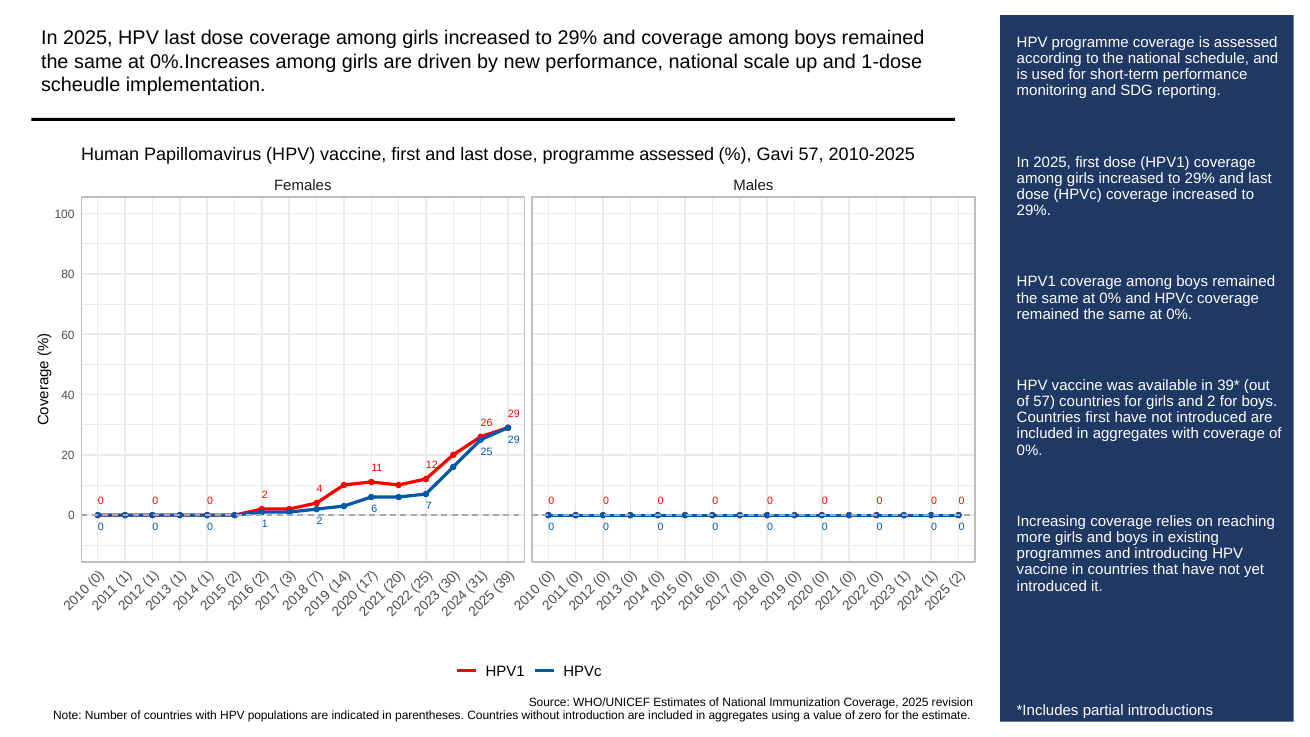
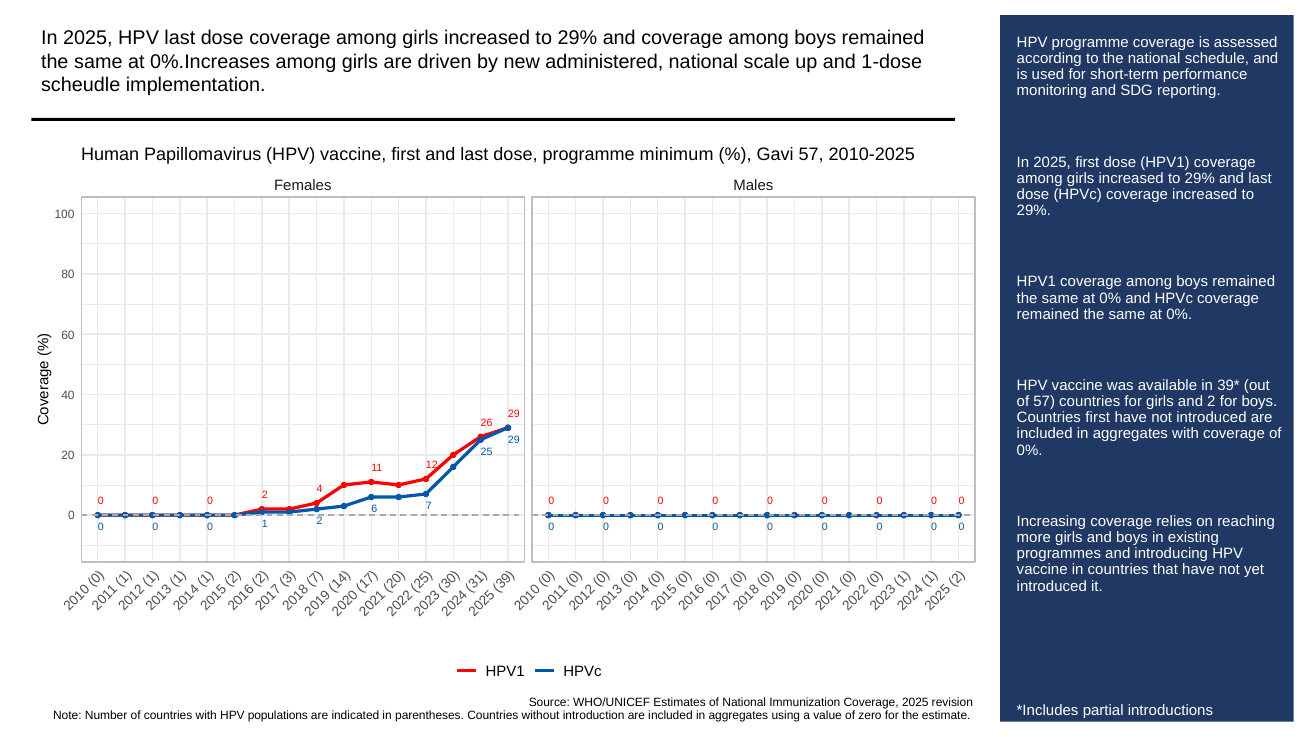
new performance: performance -> administered
programme assessed: assessed -> minimum
